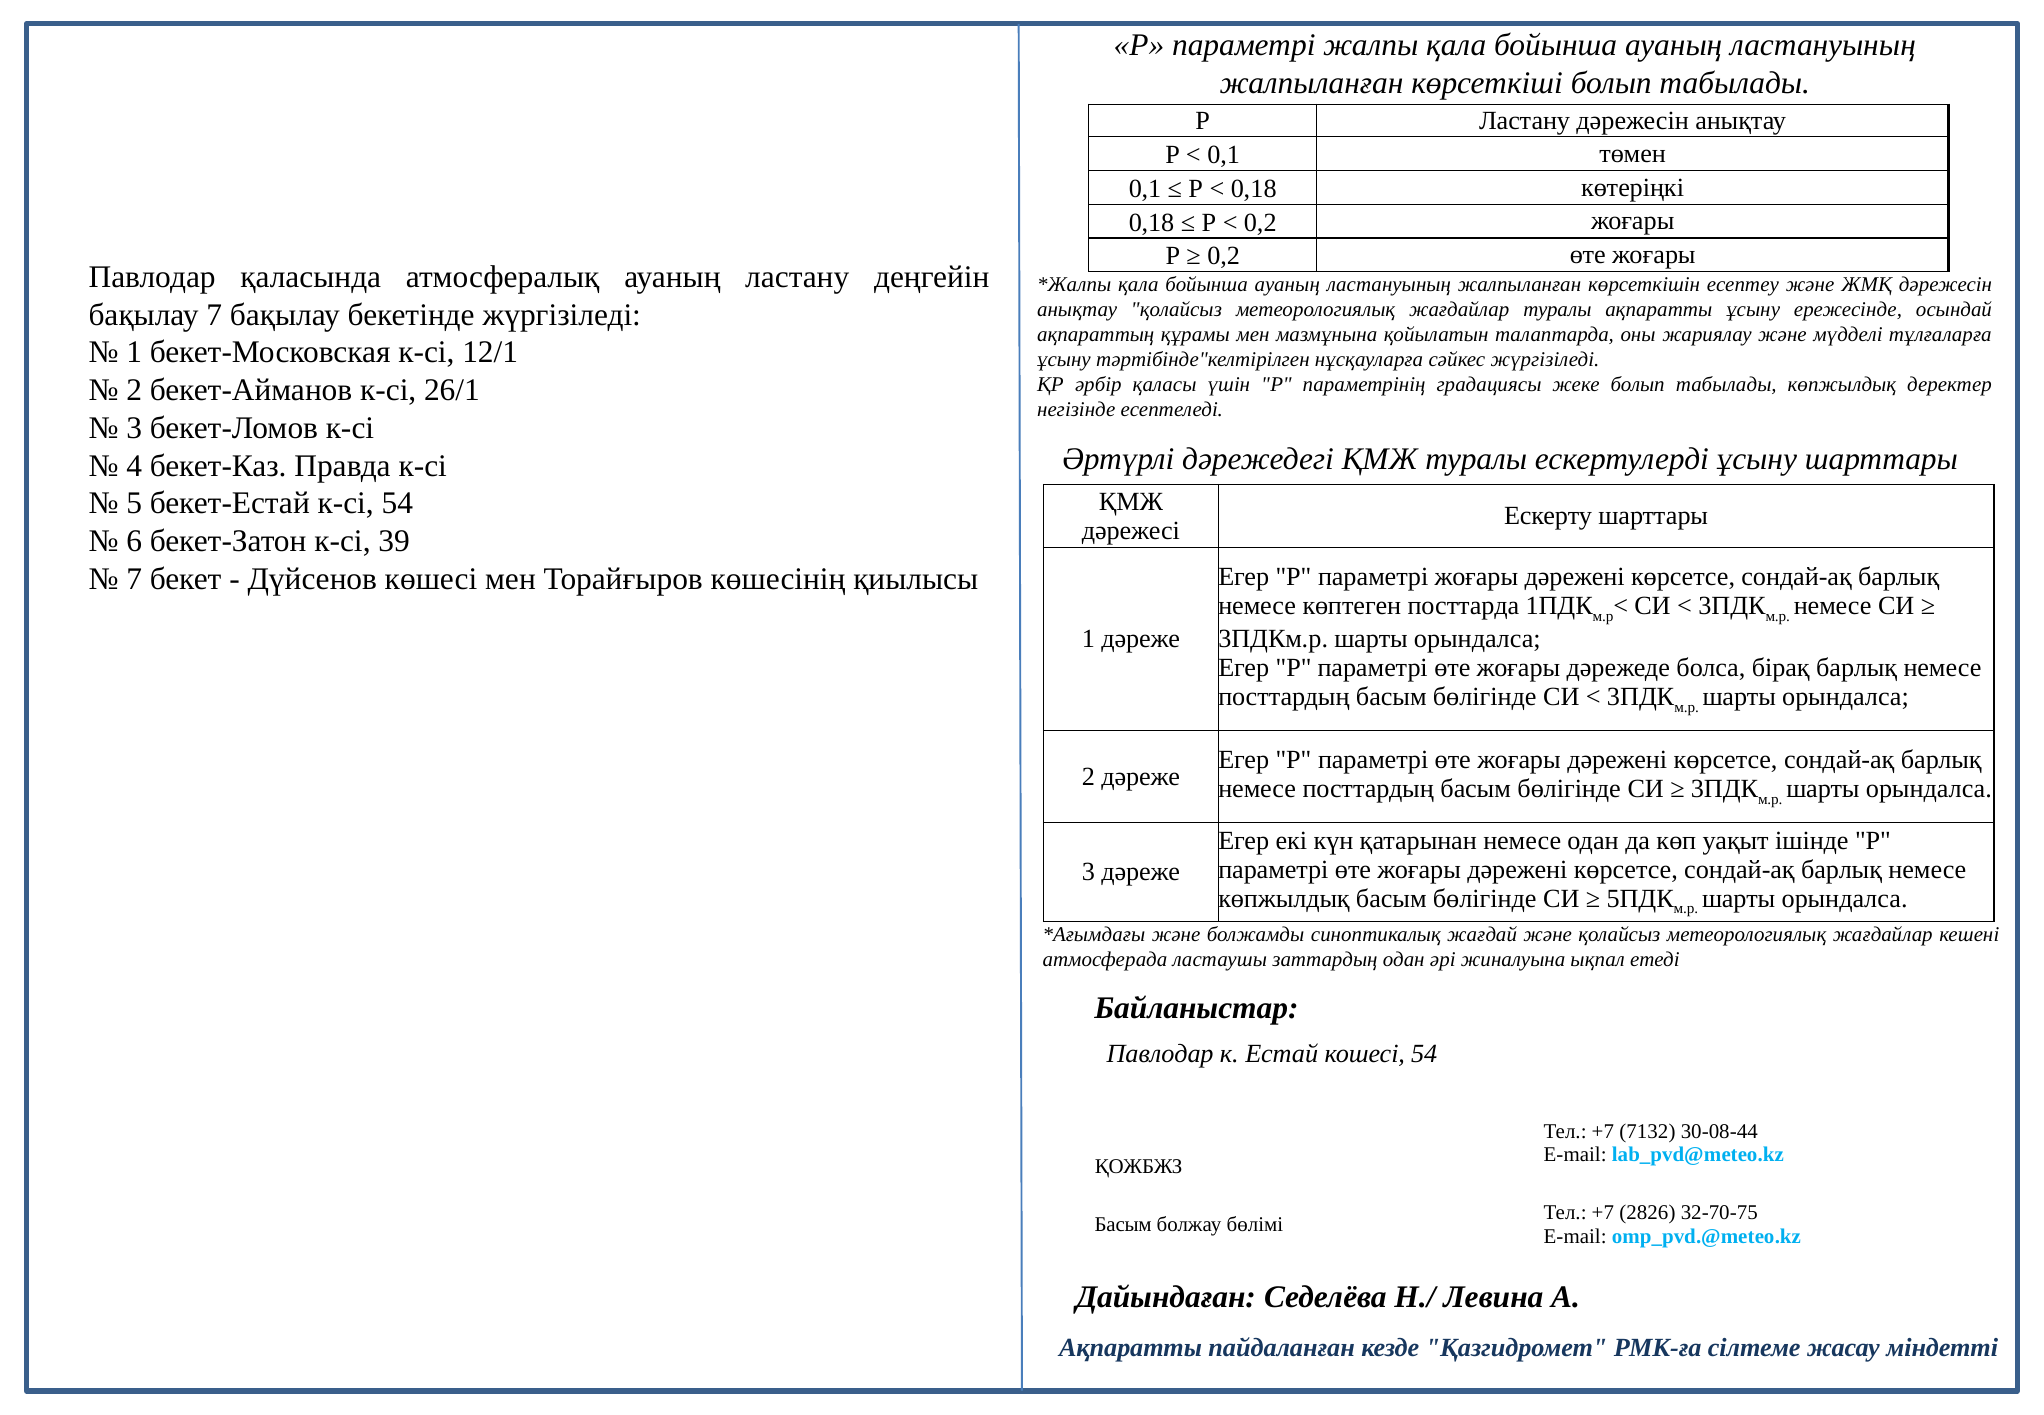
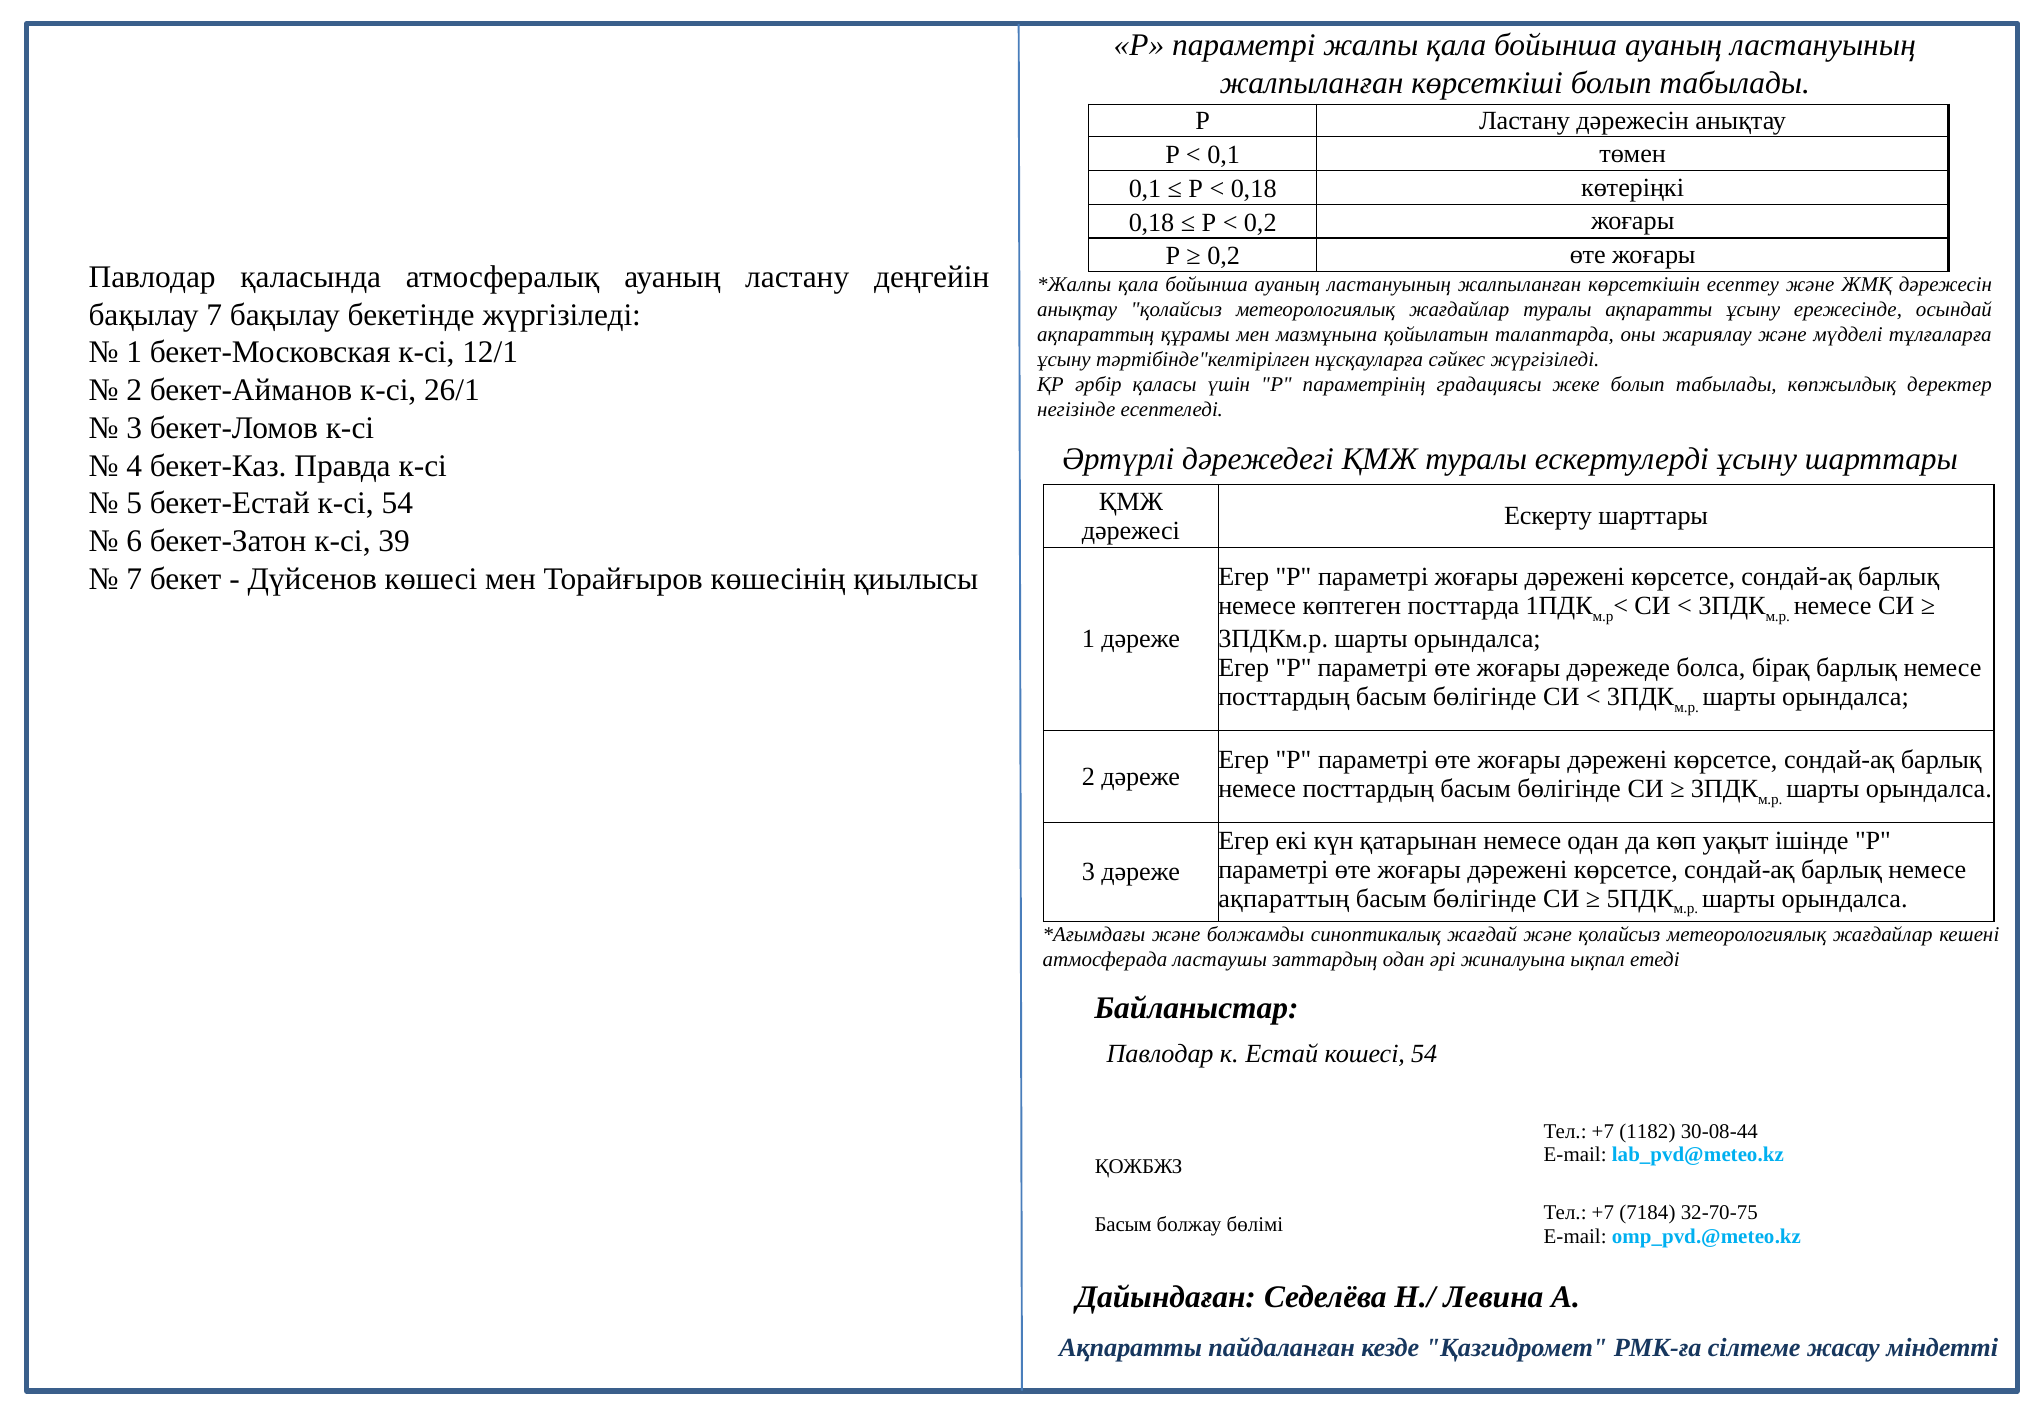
көпжылдық at (1284, 899): көпжылдық -> ақпараттың
7132: 7132 -> 1182
2826: 2826 -> 7184
